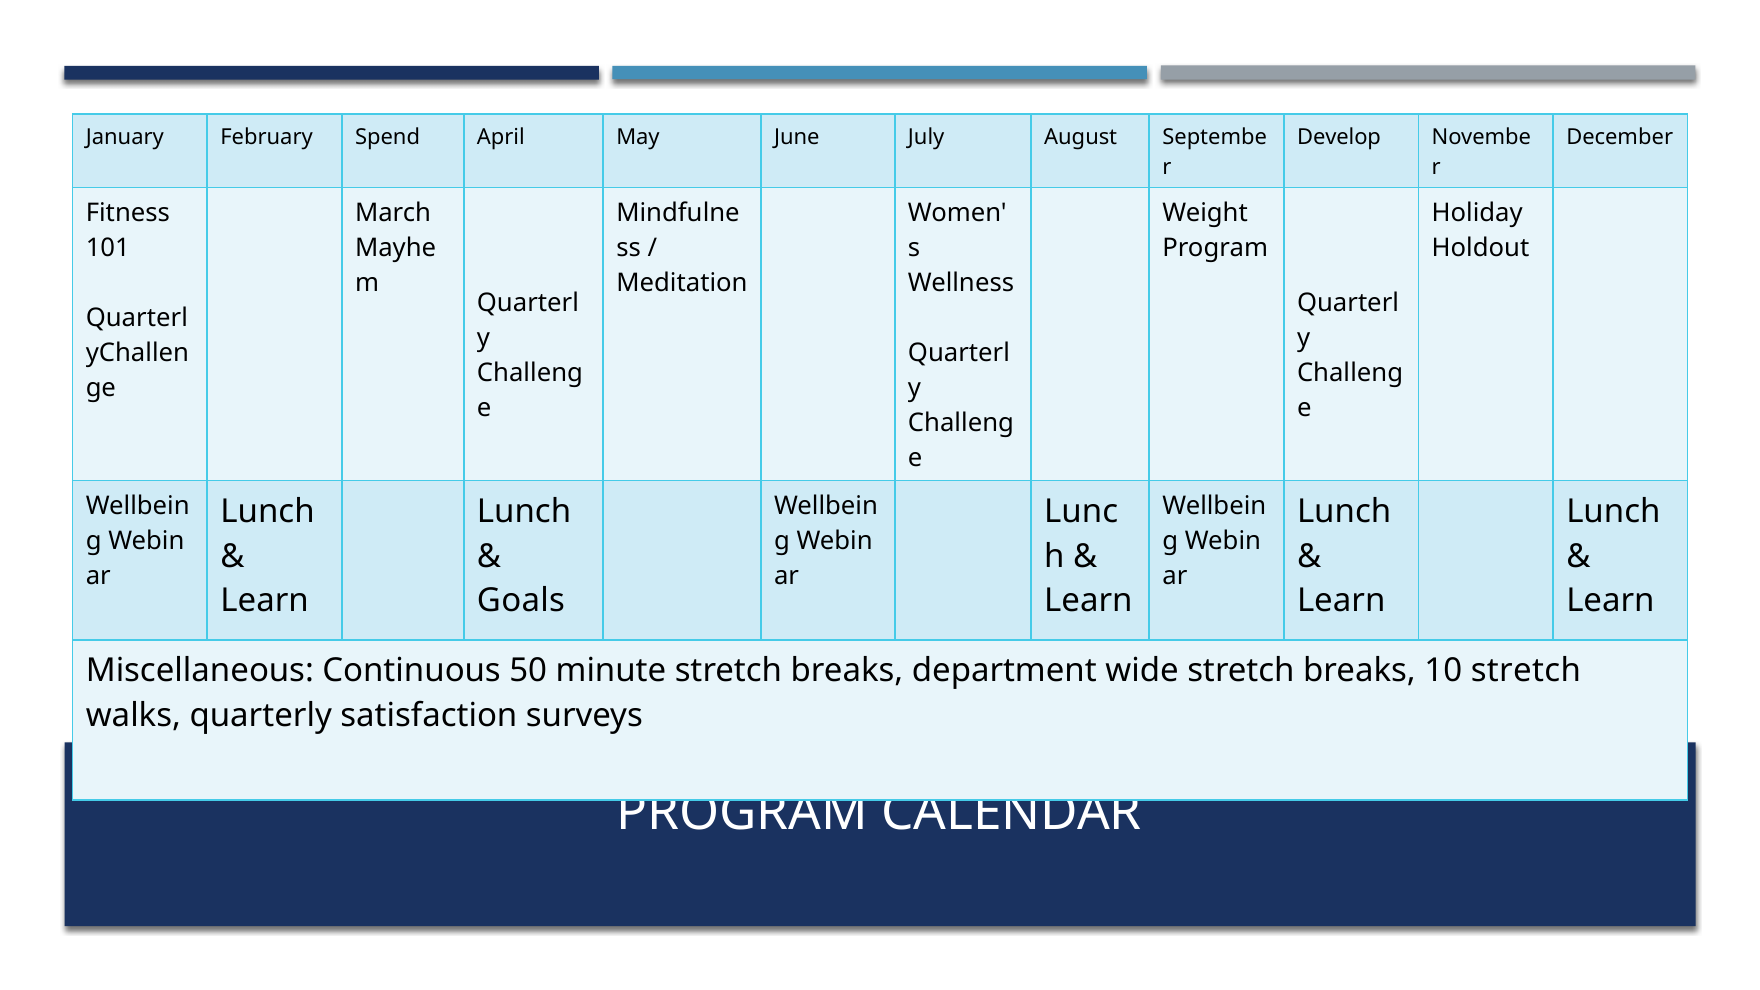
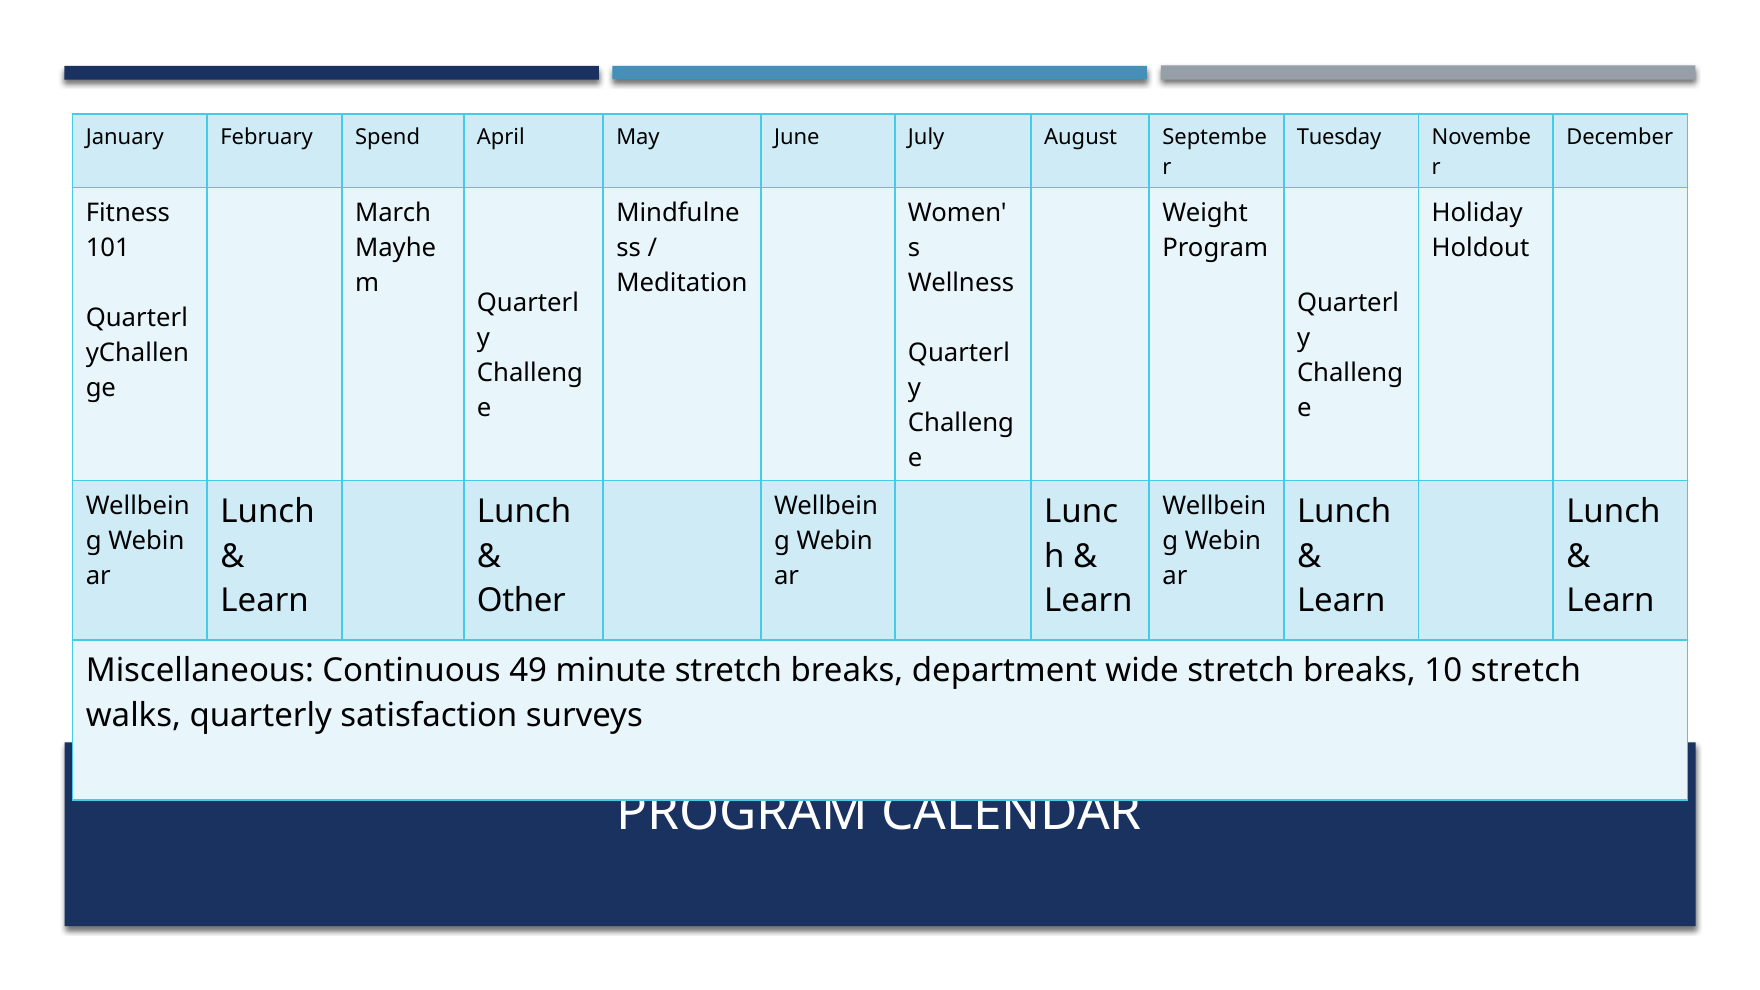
Develop: Develop -> Tuesday
Goals: Goals -> Other
50: 50 -> 49
